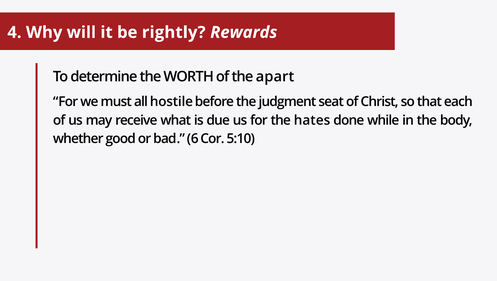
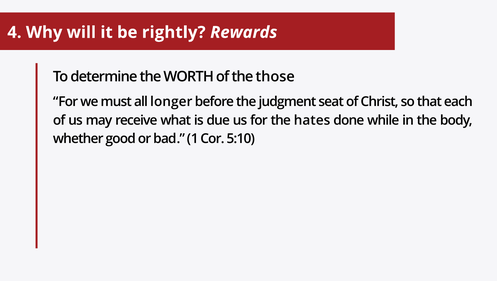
apart: apart -> those
hostile: hostile -> longer
6: 6 -> 1
